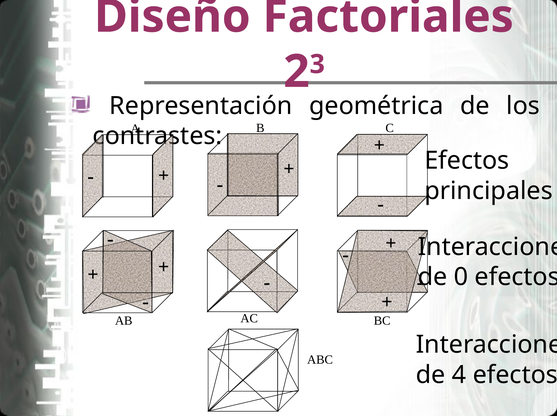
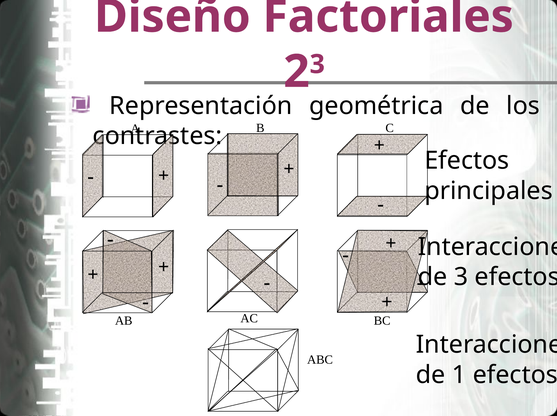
0 at (461, 277): 0 -> 3
4: 4 -> 1
